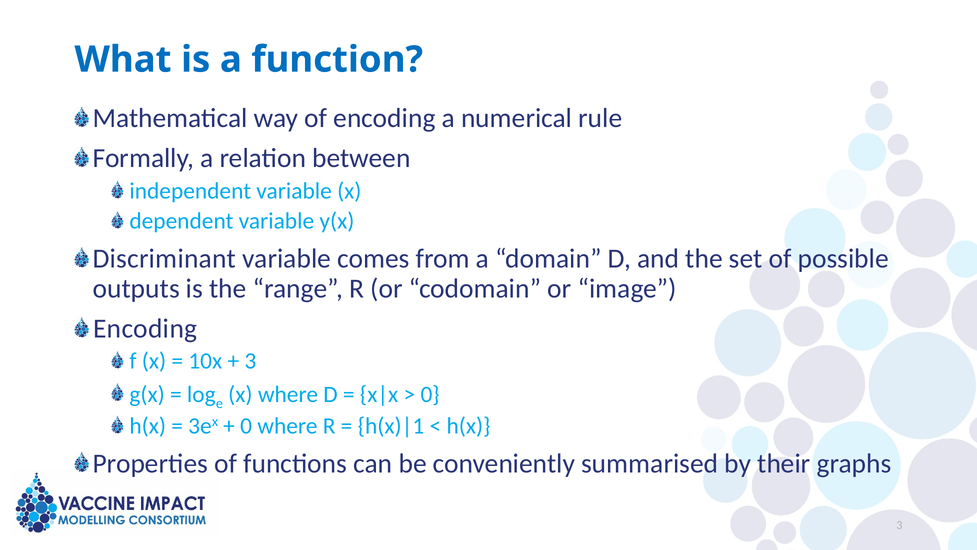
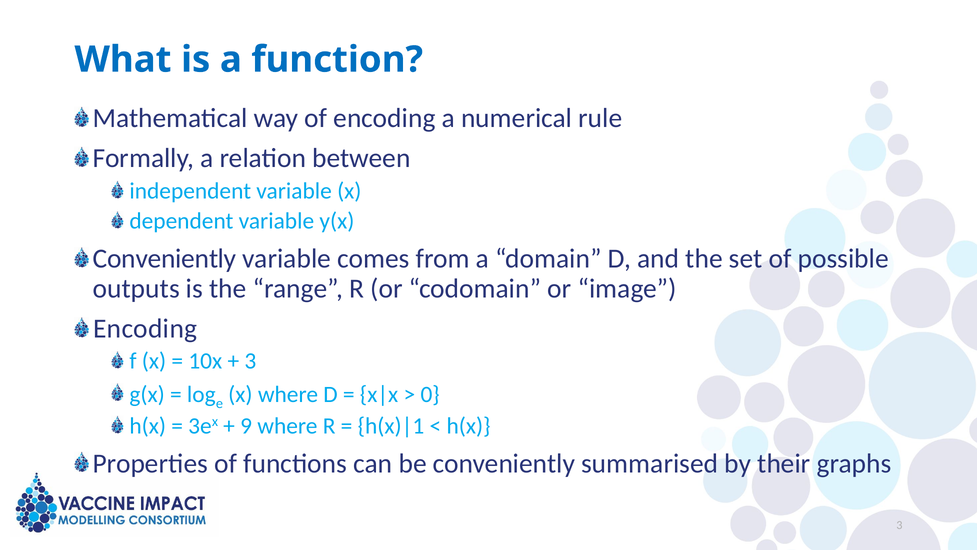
Discriminant at (164, 259): Discriminant -> Conveniently
0 at (246, 425): 0 -> 9
